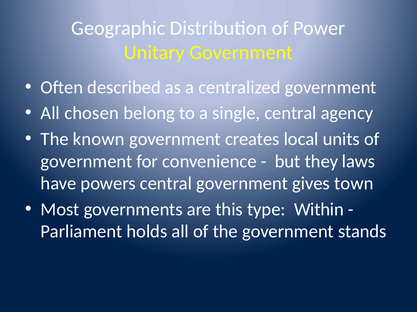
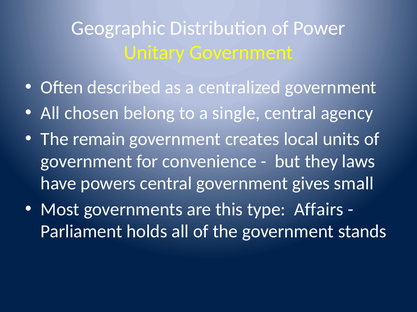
known: known -> remain
town: town -> small
Within: Within -> Affairs
